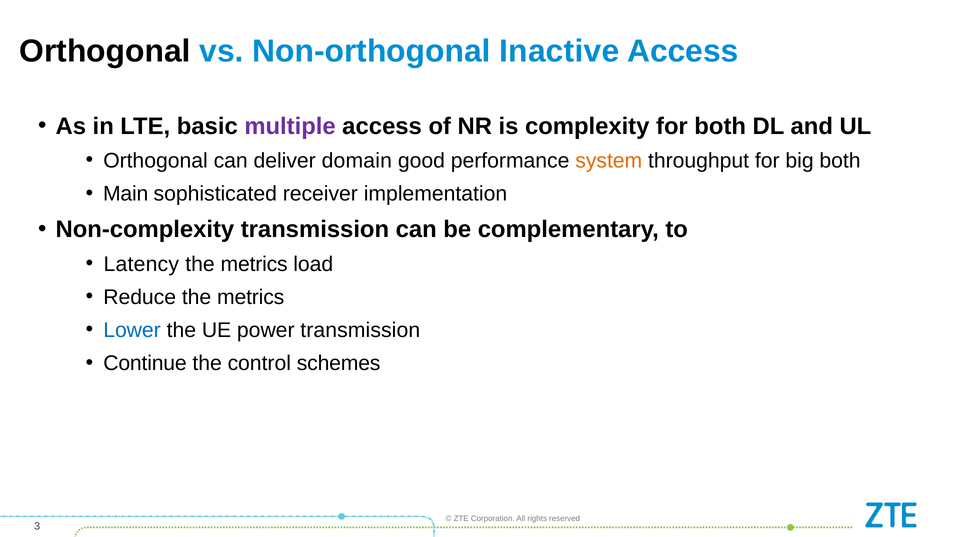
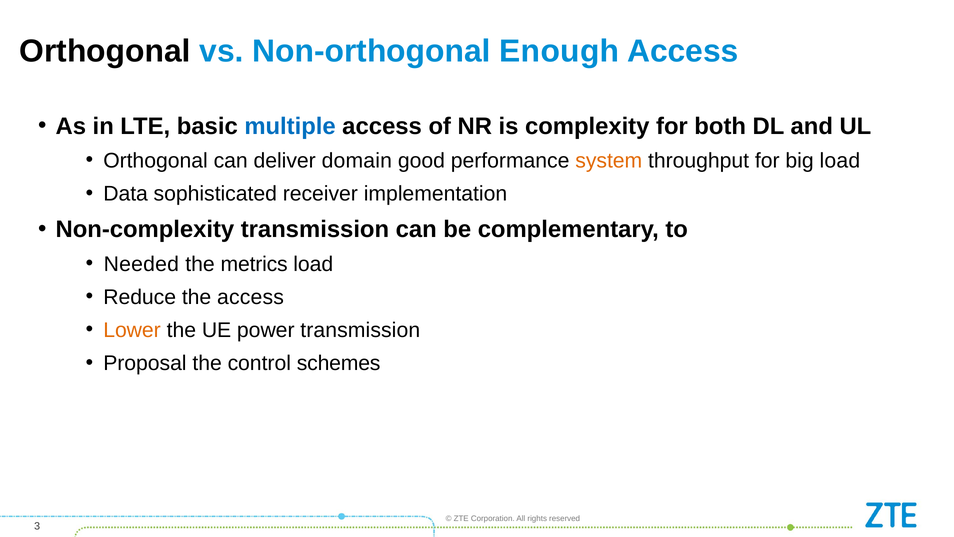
Inactive: Inactive -> Enough
multiple colour: purple -> blue
big both: both -> load
Main: Main -> Data
Latency: Latency -> Needed
Reduce the metrics: metrics -> access
Lower colour: blue -> orange
Continue: Continue -> Proposal
